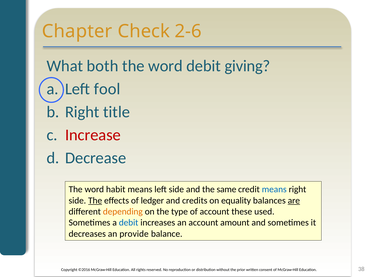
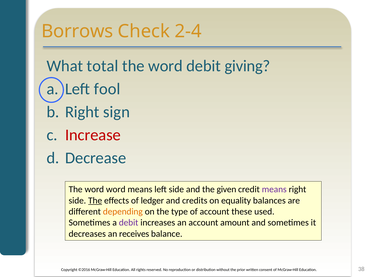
Chapter: Chapter -> Borrows
2-6: 2-6 -> 2-4
both: both -> total
title: title -> sign
word habit: habit -> word
same: same -> given
means at (274, 189) colour: blue -> purple
are underline: present -> none
debit at (129, 222) colour: blue -> purple
provide: provide -> receives
